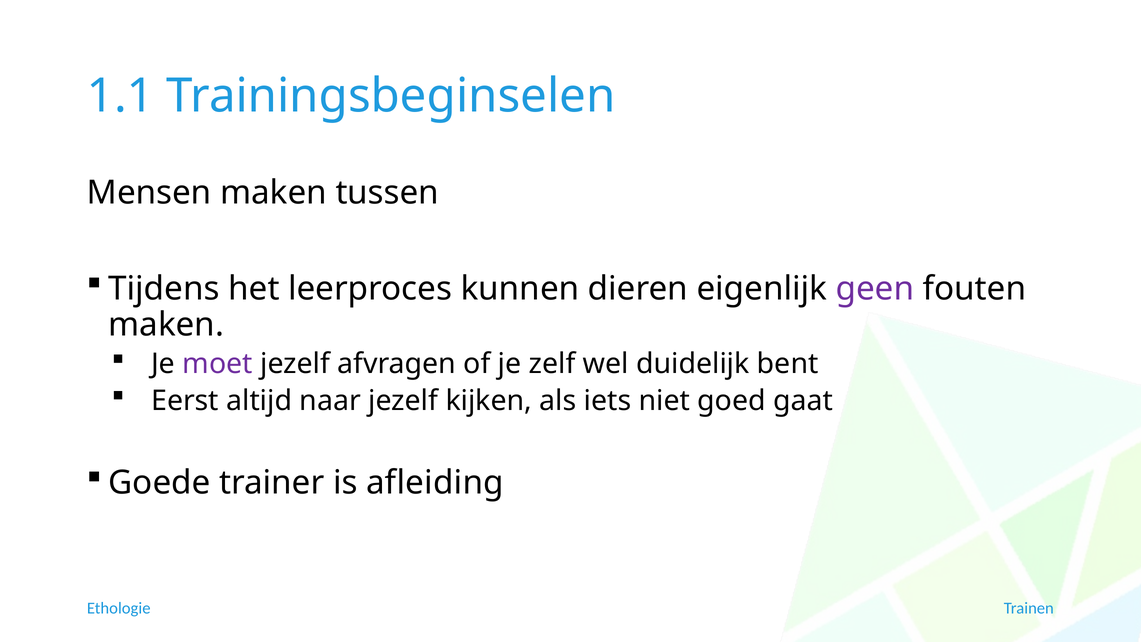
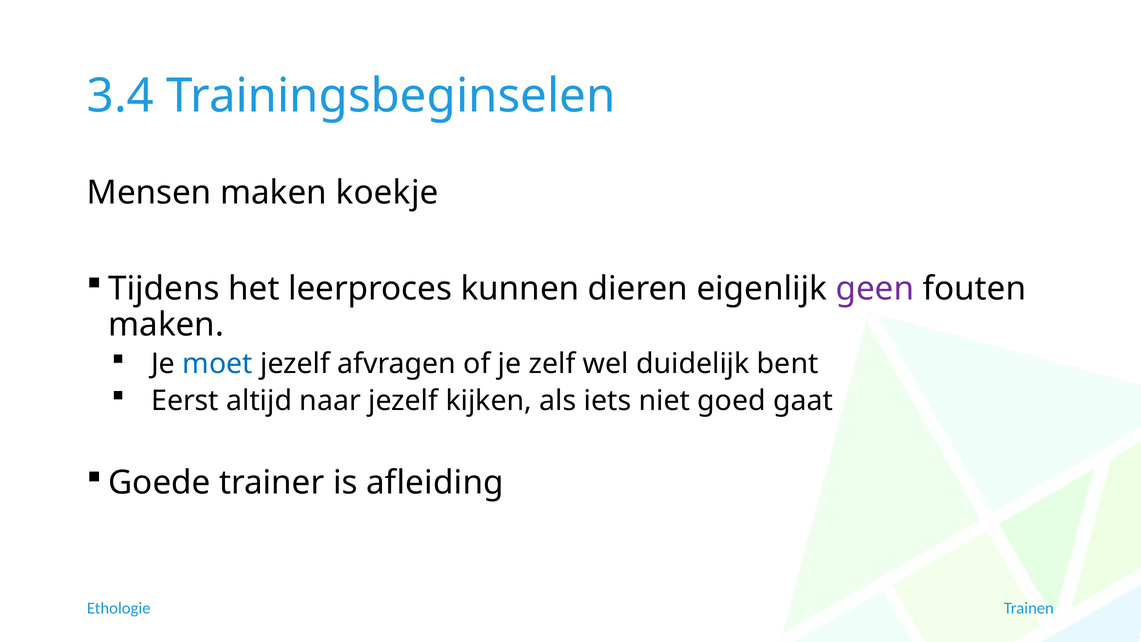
1.1: 1.1 -> 3.4
tussen: tussen -> koekje
moet colour: purple -> blue
